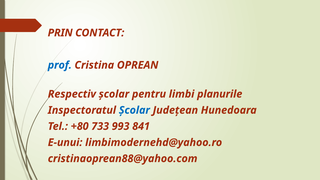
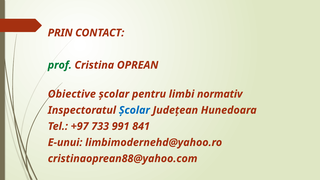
prof colour: blue -> green
Respectiv: Respectiv -> Obiective
planurile: planurile -> normativ
+80: +80 -> +97
993: 993 -> 991
